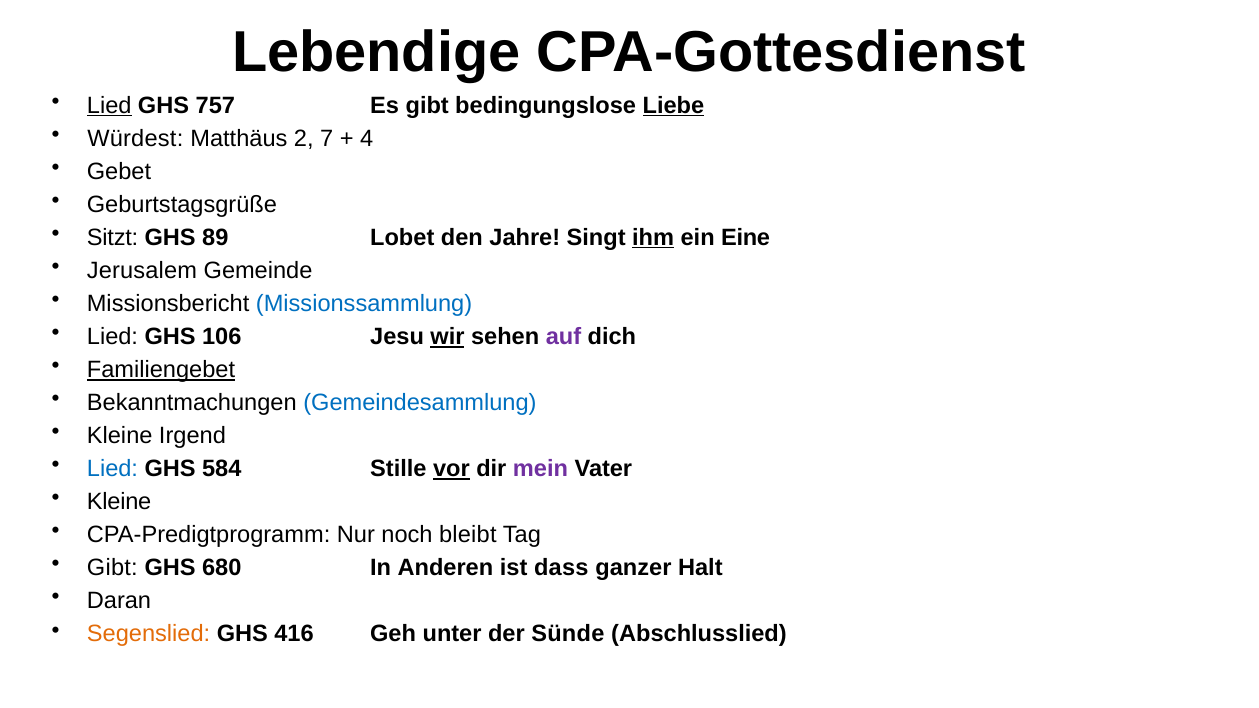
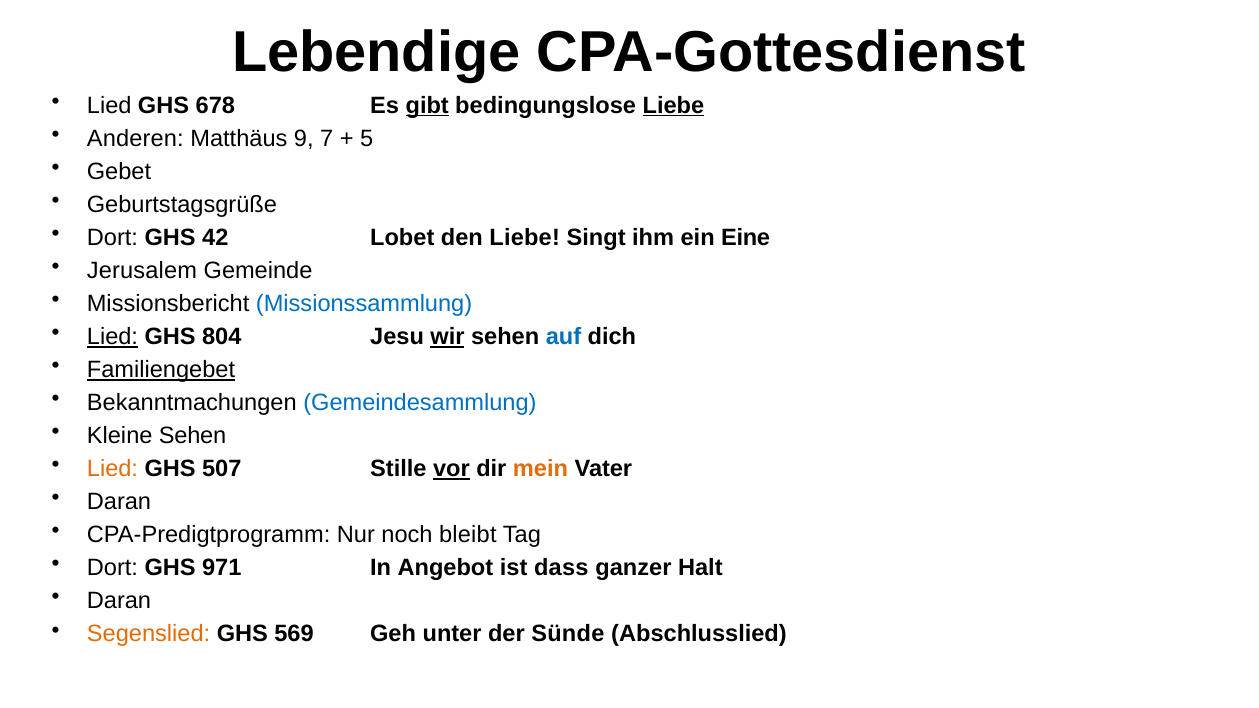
Lied at (109, 105) underline: present -> none
757: 757 -> 678
gibt at (427, 105) underline: none -> present
Würdest: Würdest -> Anderen
2: 2 -> 9
4: 4 -> 5
Sitzt at (113, 238): Sitzt -> Dort
89: 89 -> 42
den Jahre: Jahre -> Liebe
ihm underline: present -> none
Lied at (112, 337) underline: none -> present
106: 106 -> 804
auf colour: purple -> blue
Kleine Irgend: Irgend -> Sehen
Lied at (112, 469) colour: blue -> orange
584: 584 -> 507
mein colour: purple -> orange
Kleine at (119, 502): Kleine -> Daran
Gibt at (112, 568): Gibt -> Dort
680: 680 -> 971
Anderen: Anderen -> Angebot
416: 416 -> 569
